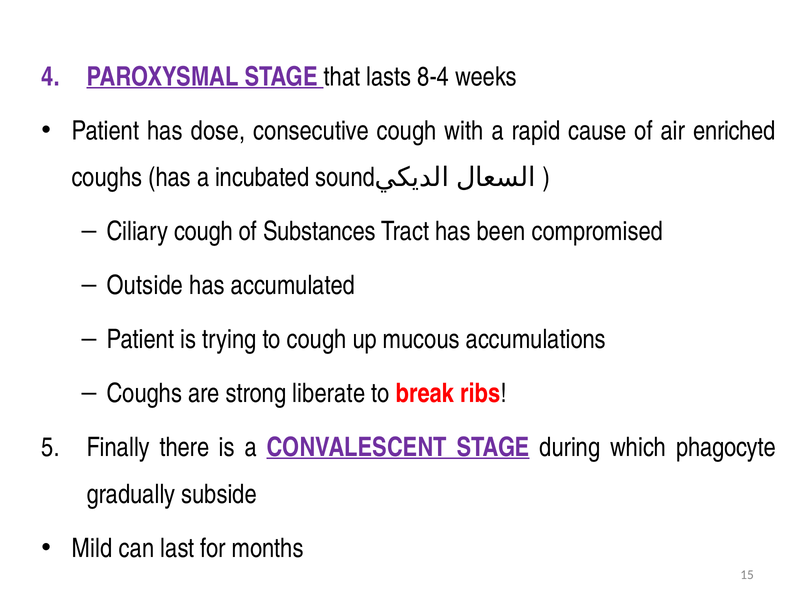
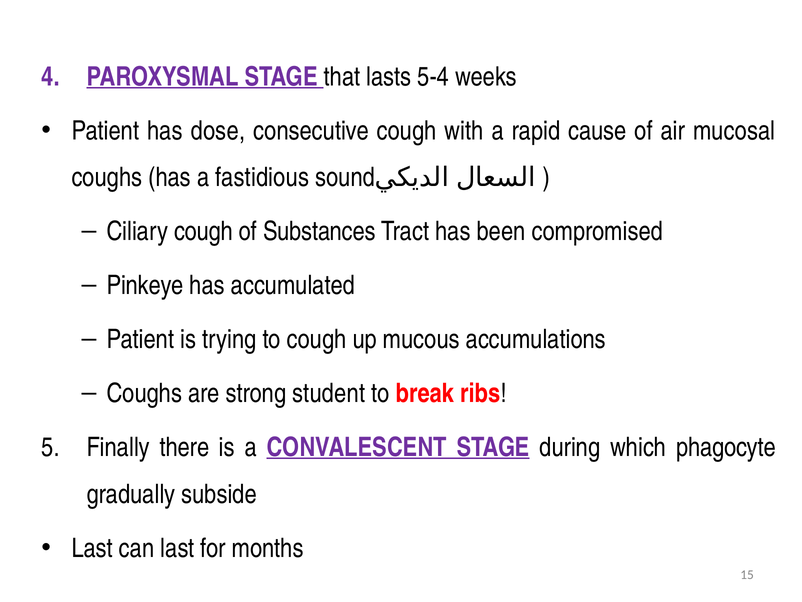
8-4: 8-4 -> 5-4
enriched: enriched -> mucosal
incubated: incubated -> fastidious
Outside: Outside -> Pinkeye
liberate: liberate -> student
Mild at (92, 548): Mild -> Last
